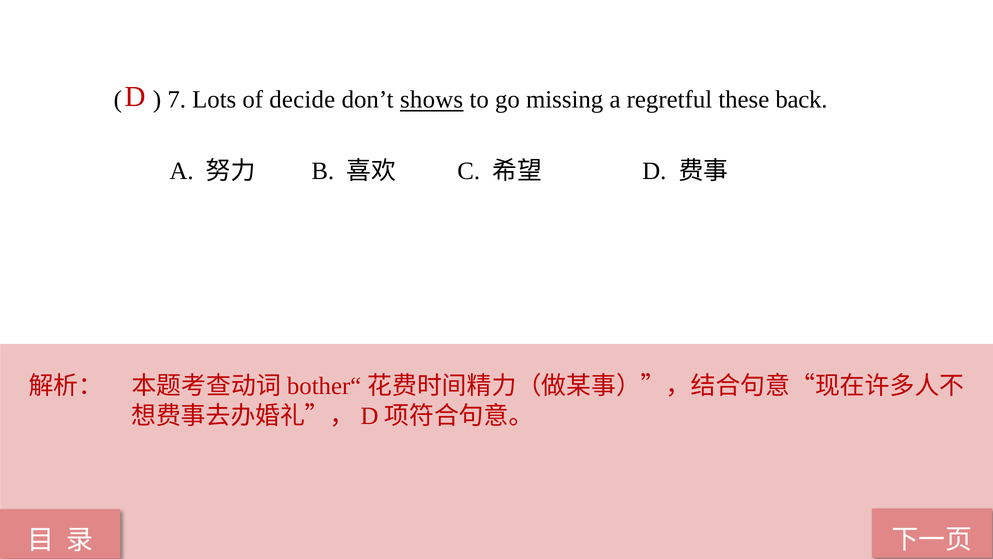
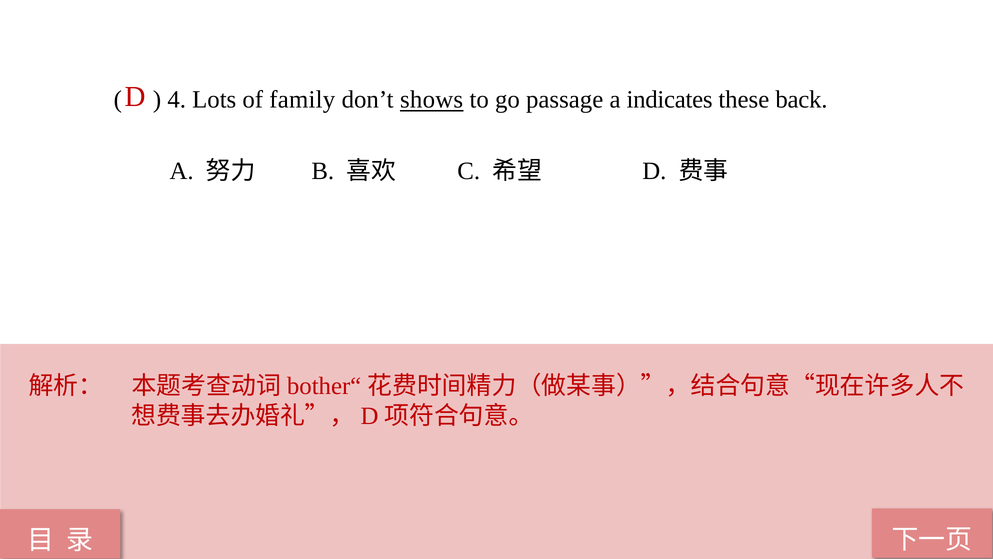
7: 7 -> 4
decide: decide -> family
missing: missing -> passage
regretful: regretful -> indicates
